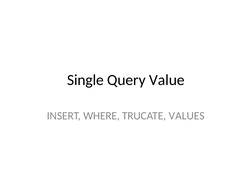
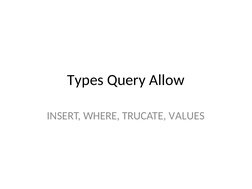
Single: Single -> Types
Value: Value -> Allow
